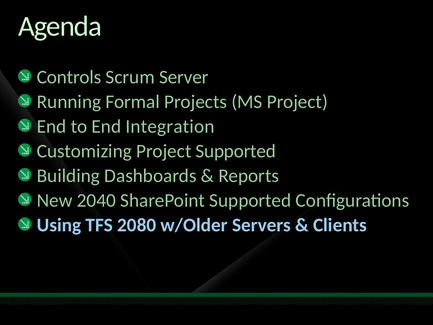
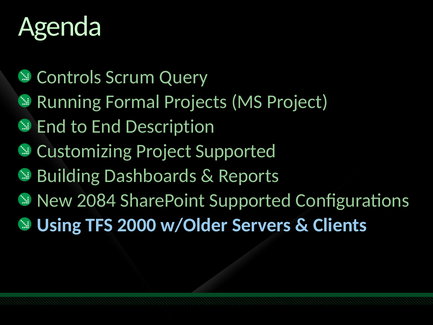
Server: Server -> Query
Integration: Integration -> Description
2040: 2040 -> 2084
2080: 2080 -> 2000
